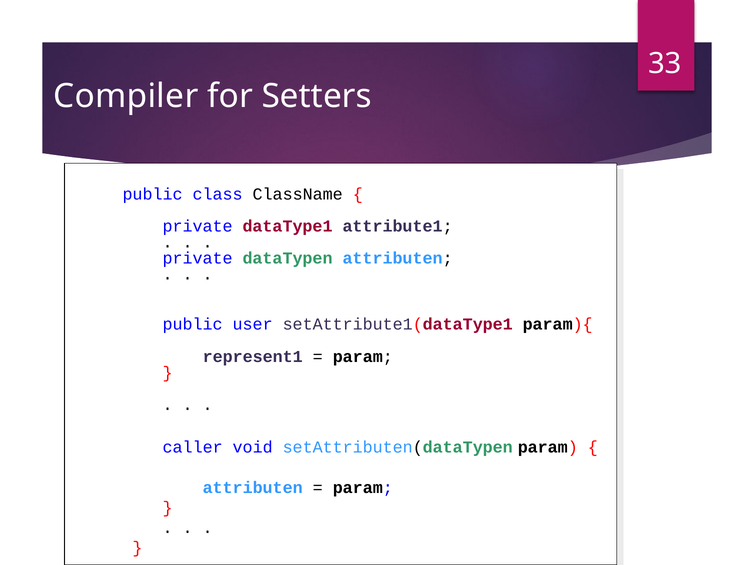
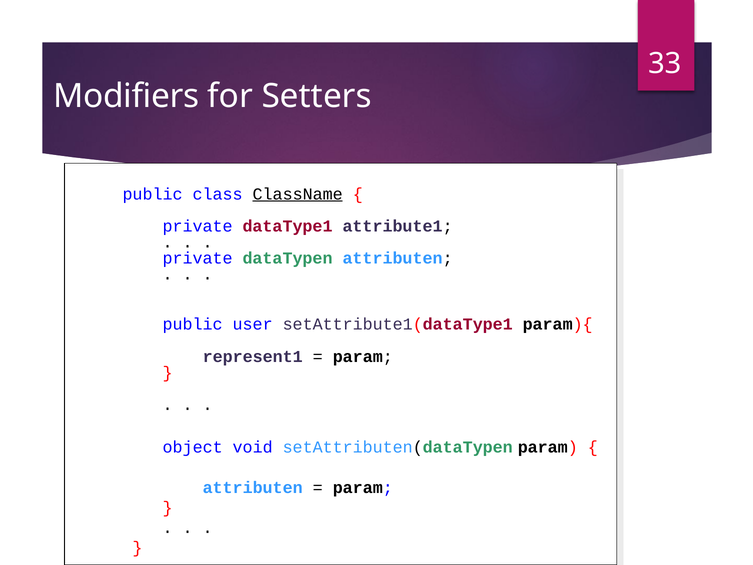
Compiler: Compiler -> Modifiers
ClassName underline: none -> present
caller: caller -> object
